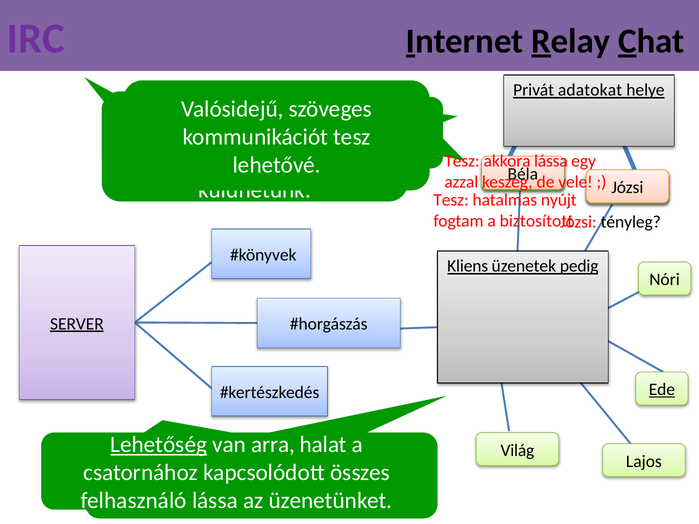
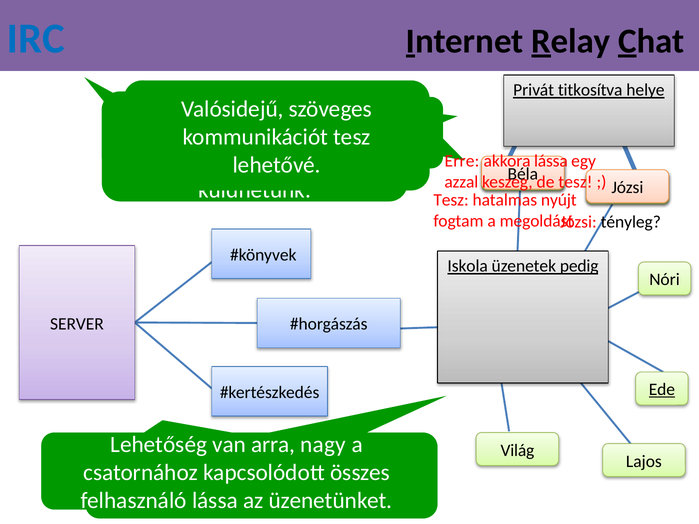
IRC colour: purple -> blue
adatokat: adatokat -> titkosítva
Tesz at (462, 161): Tesz -> Erre
de vele: vele -> tesz
biztosított: biztosított -> megoldást
Kliens: Kliens -> Iskola
SERVER underline: present -> none
Lehetőség underline: present -> none
halat: halat -> nagy
